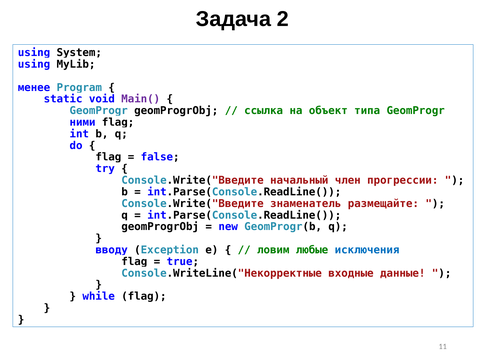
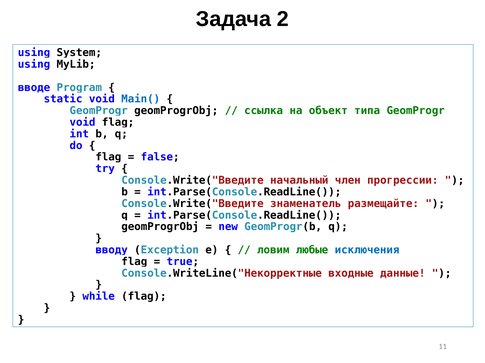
менее: менее -> вводе
Main( colour: purple -> blue
ними at (83, 123): ними -> void
